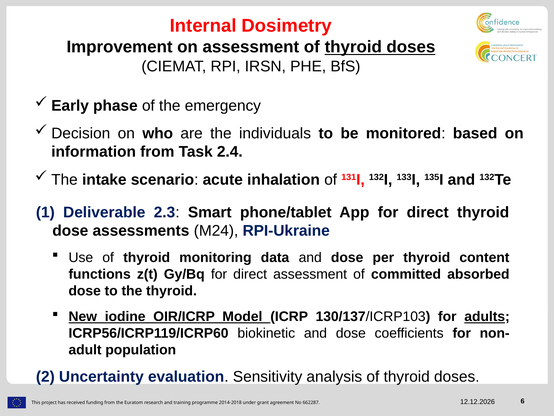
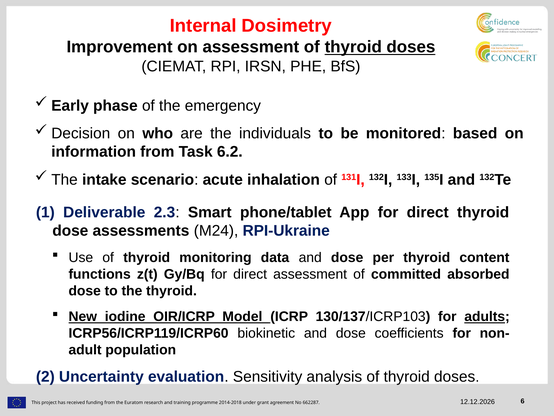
2.4: 2.4 -> 6.2
